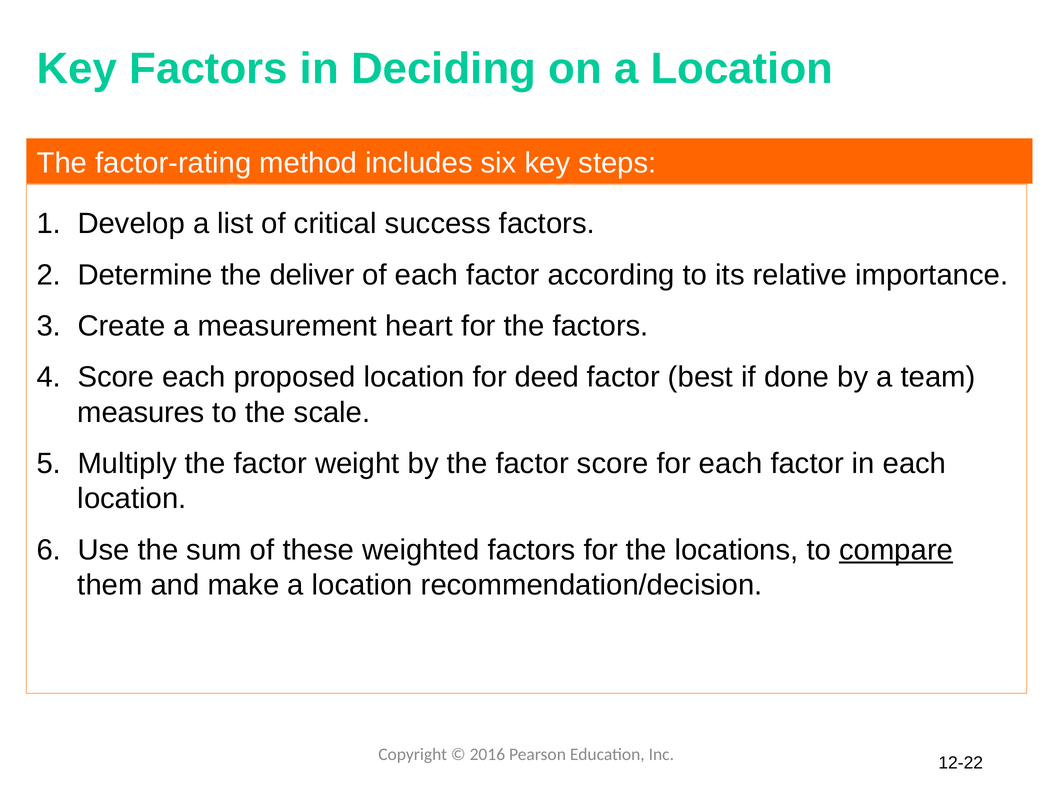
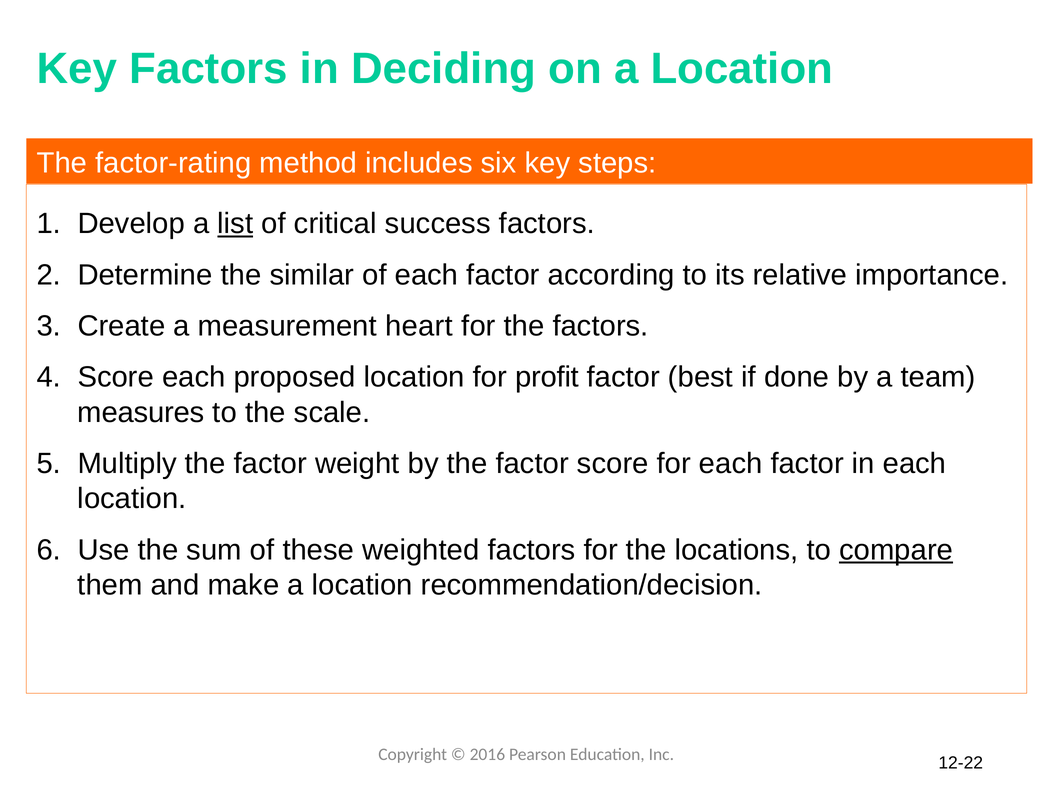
list underline: none -> present
deliver: deliver -> similar
deed: deed -> profit
